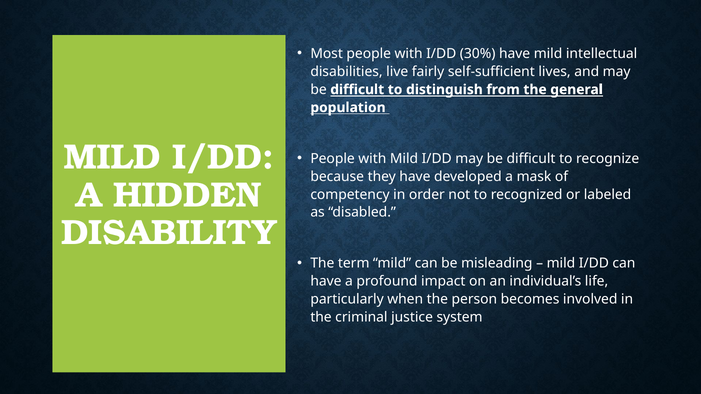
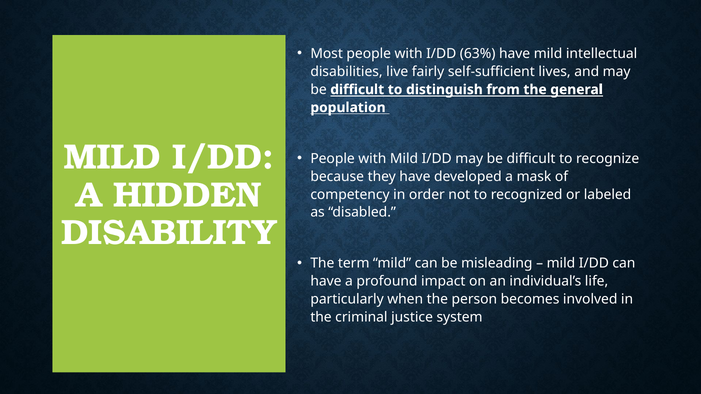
30%: 30% -> 63%
